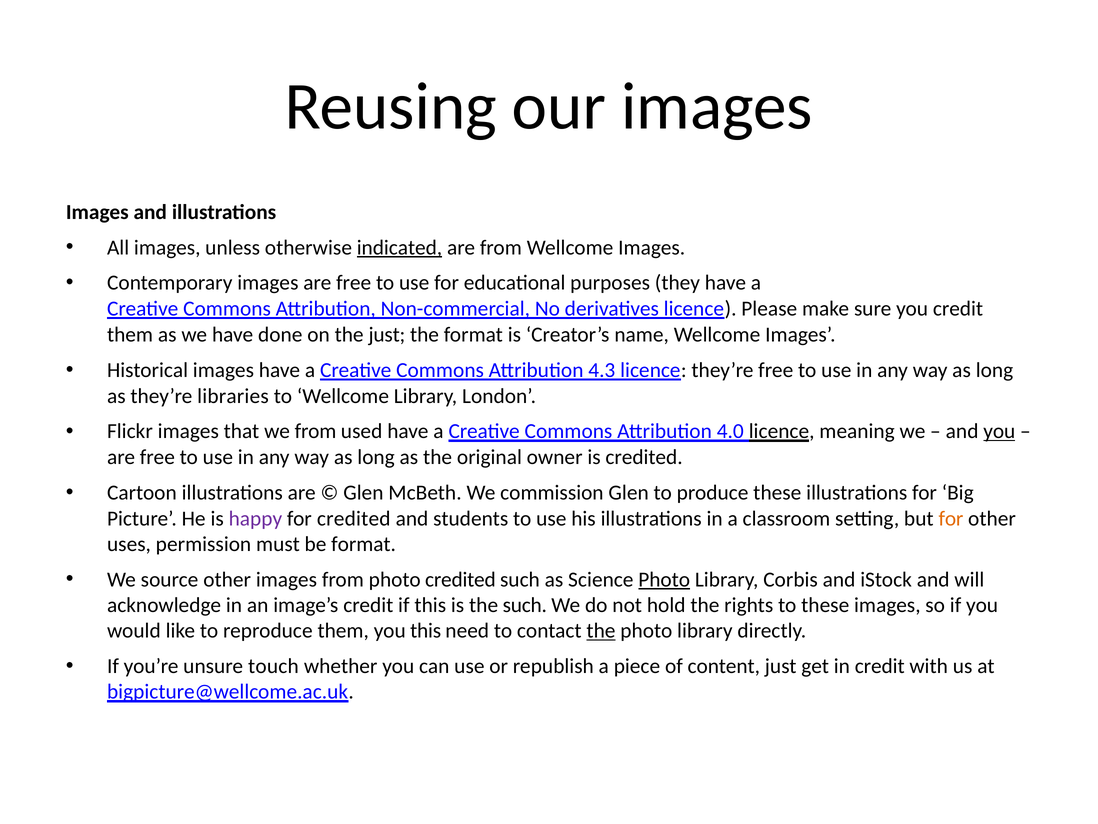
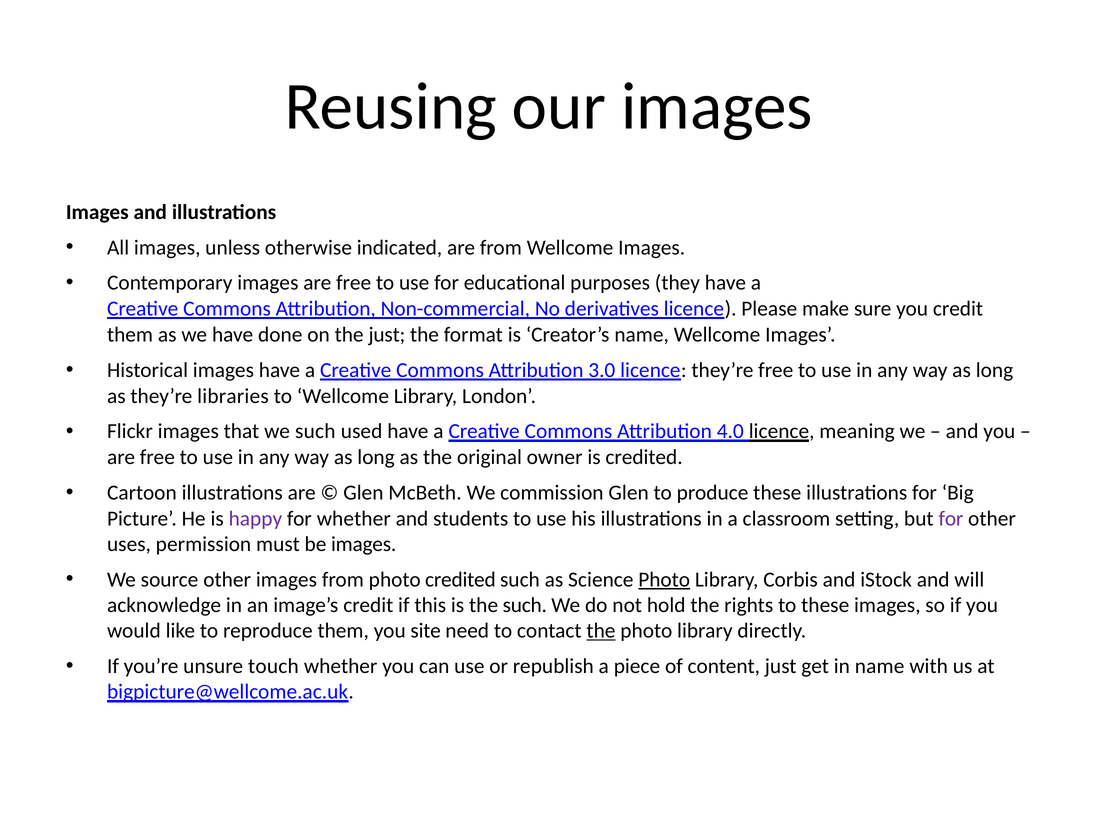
indicated underline: present -> none
4.3: 4.3 -> 3.0
we from: from -> such
you at (999, 431) underline: present -> none
for credited: credited -> whether
for at (951, 518) colour: orange -> purple
be format: format -> images
you this: this -> site
in credit: credit -> name
